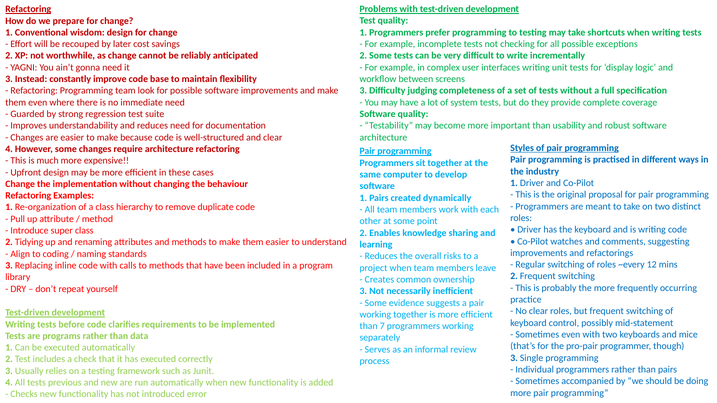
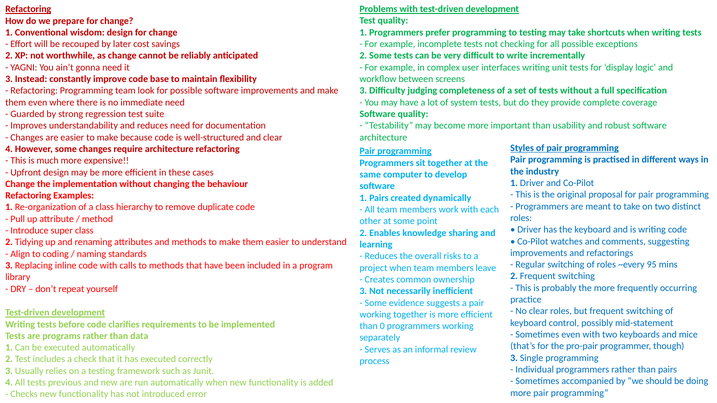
12: 12 -> 95
7: 7 -> 0
